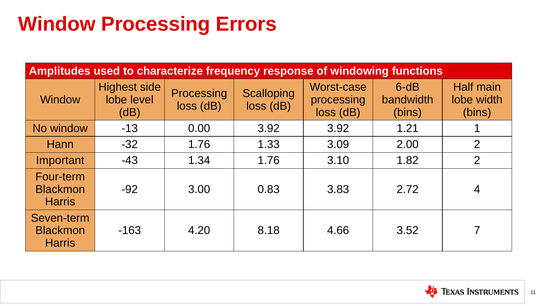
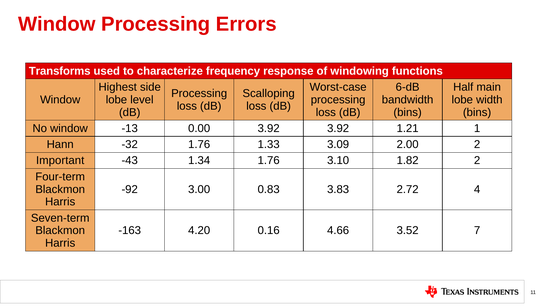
Amplitudes: Amplitudes -> Transforms
8.18: 8.18 -> 0.16
